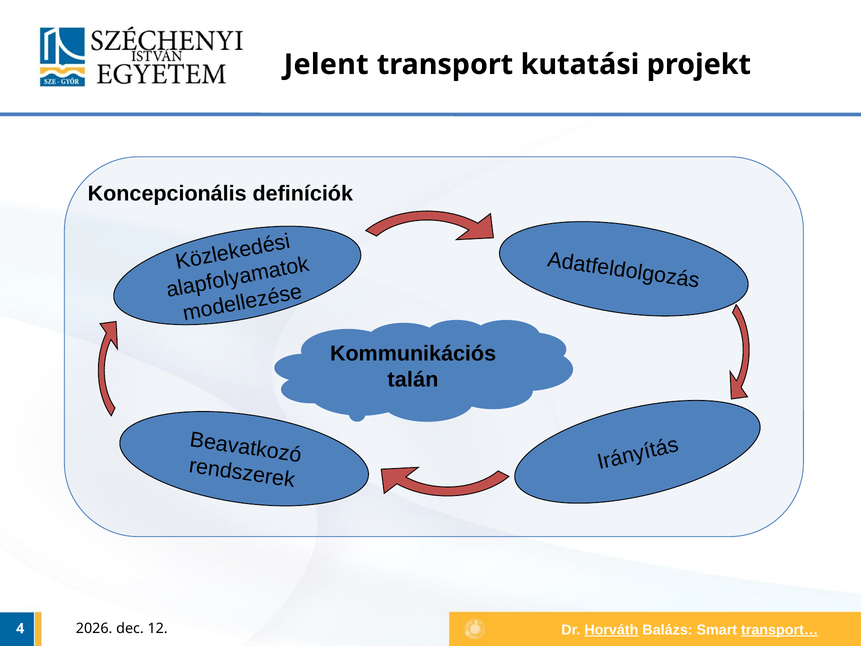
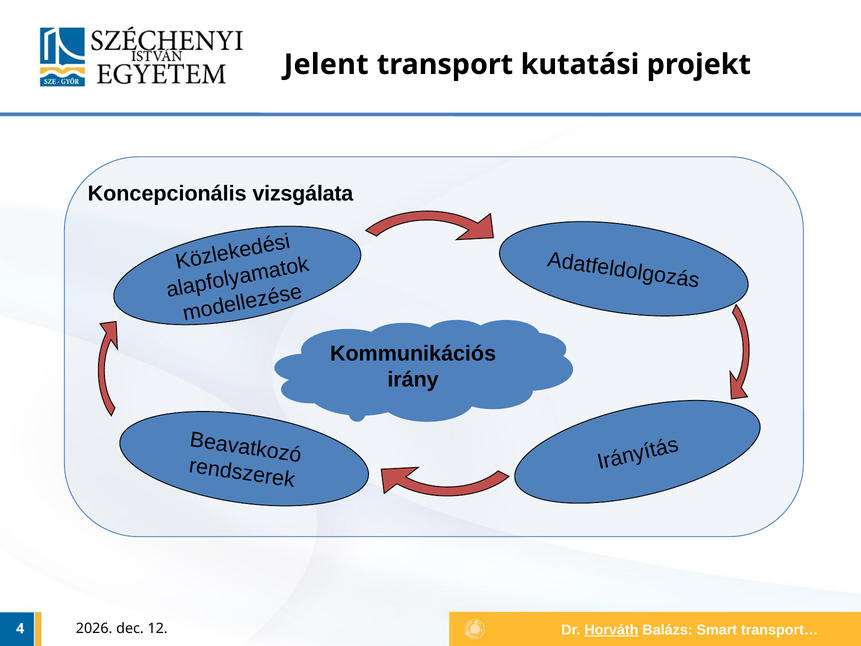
definíciók: definíciók -> vizsgálata
talán: talán -> irány
transport… underline: present -> none
